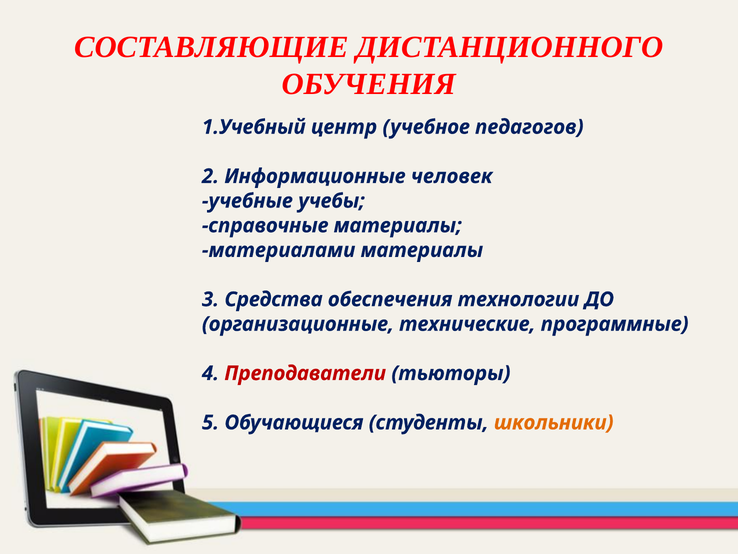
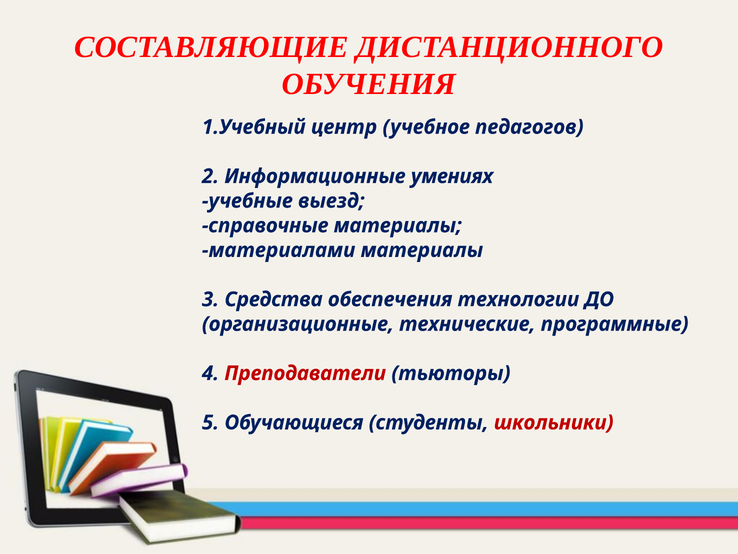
человек: человек -> умениях
учебы: учебы -> выезд
школьники colour: orange -> red
